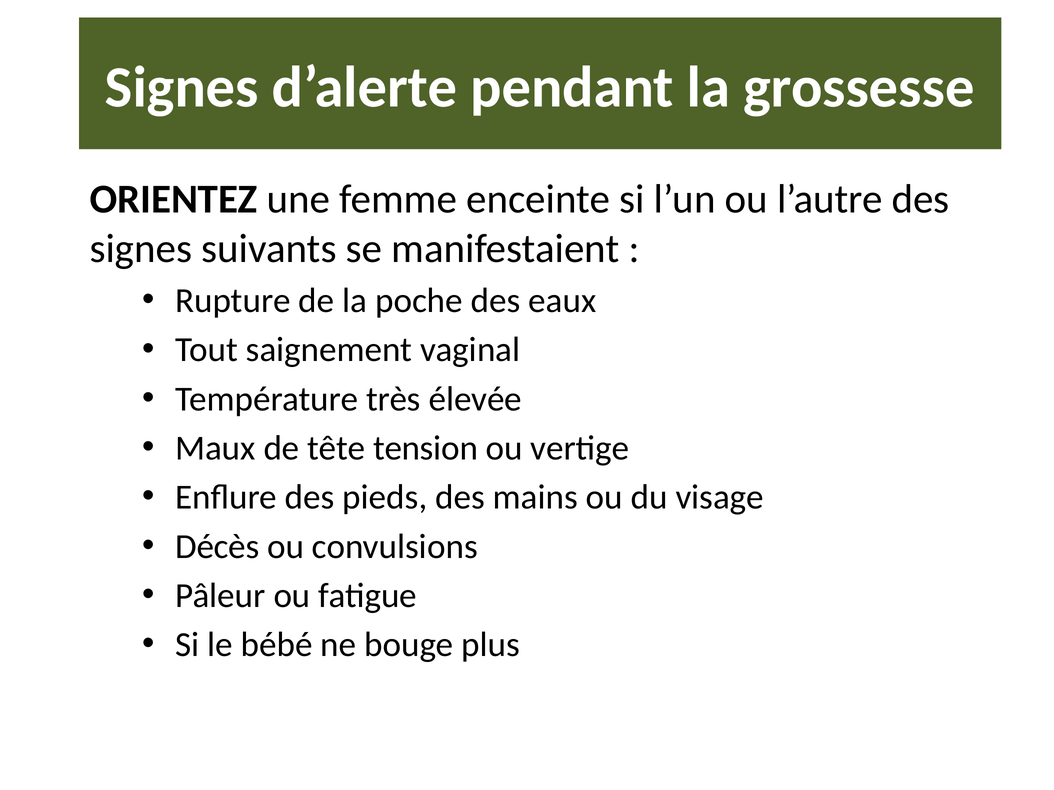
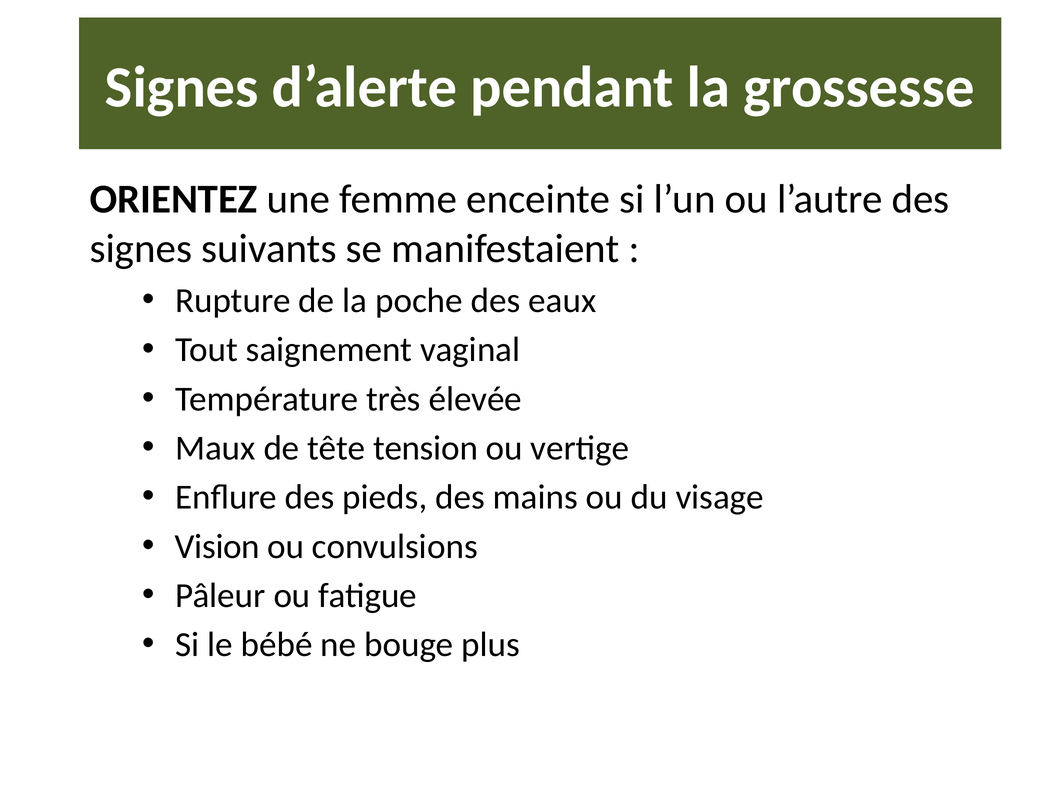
Décès: Décès -> Vision
